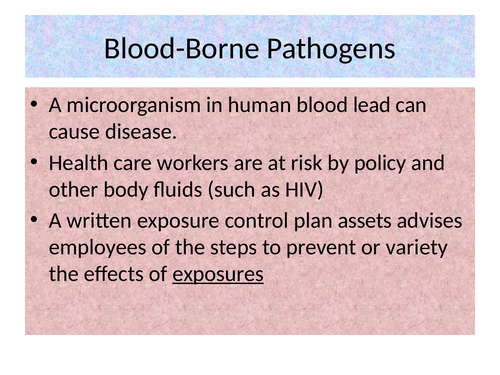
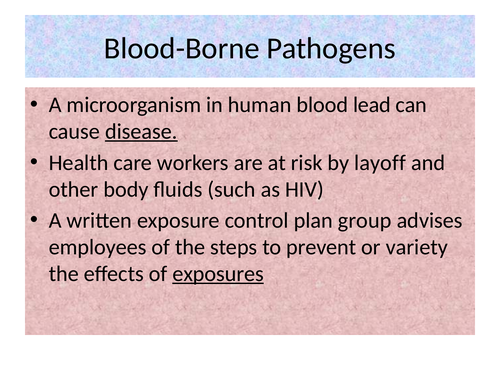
disease underline: none -> present
policy: policy -> layoff
assets: assets -> group
